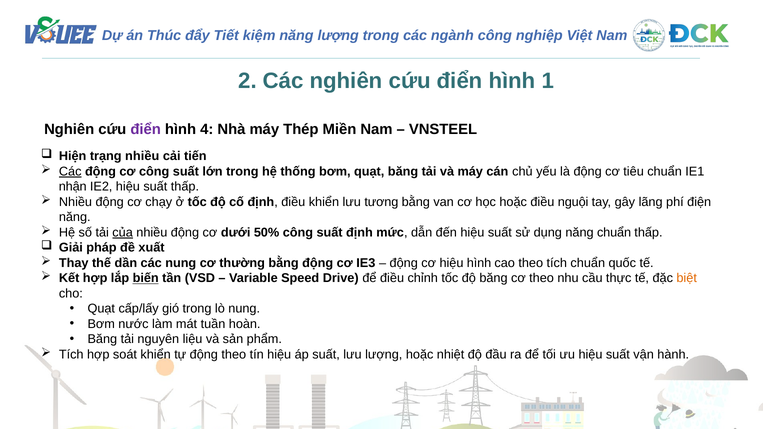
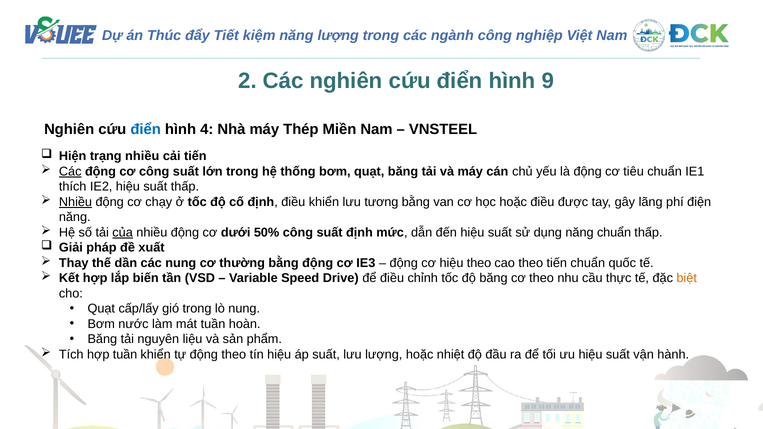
1: 1 -> 9
điển at (146, 129) colour: purple -> blue
nhận: nhận -> thích
Nhiều at (76, 202) underline: none -> present
nguội: nguội -> được
hiệu hình: hình -> theo
theo tích: tích -> tiến
biến underline: present -> none
hợp soát: soát -> tuần
